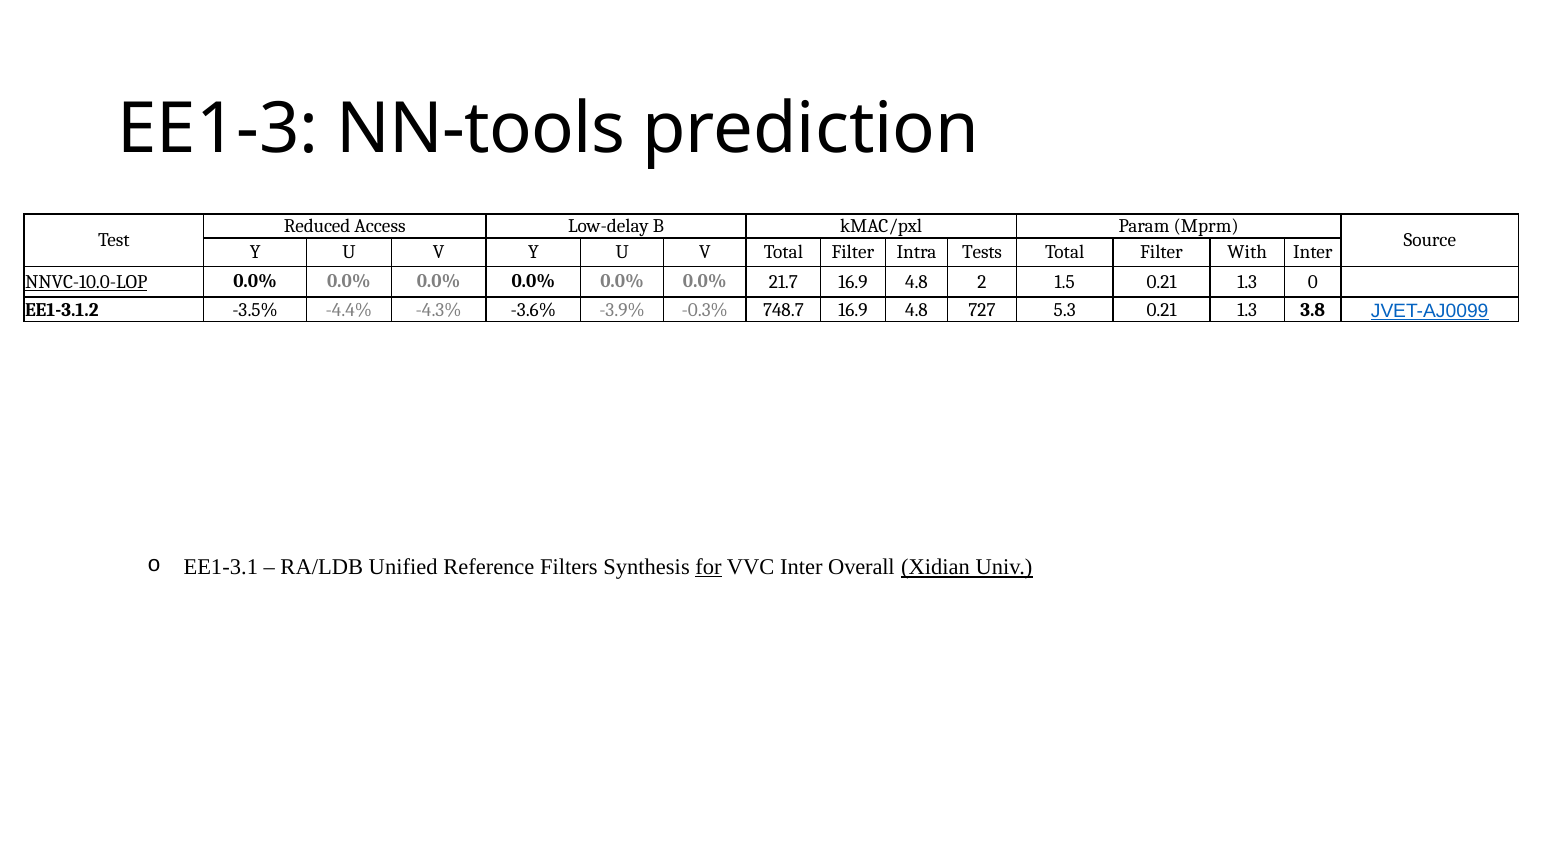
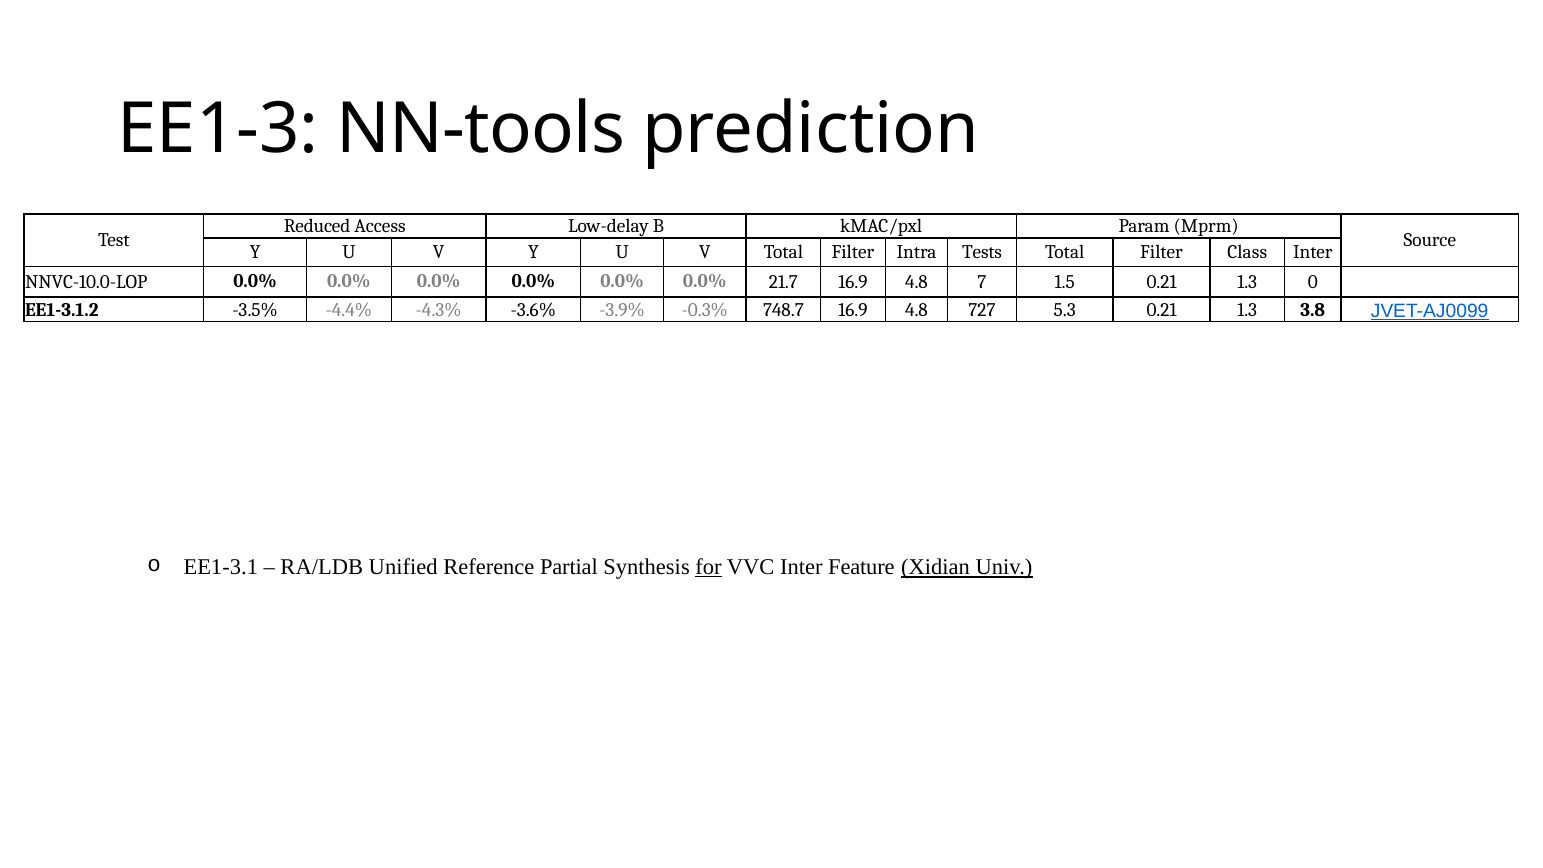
With: With -> Class
NNVC-10.0-LOP underline: present -> none
2: 2 -> 7
Filters: Filters -> Partial
Overall: Overall -> Feature
